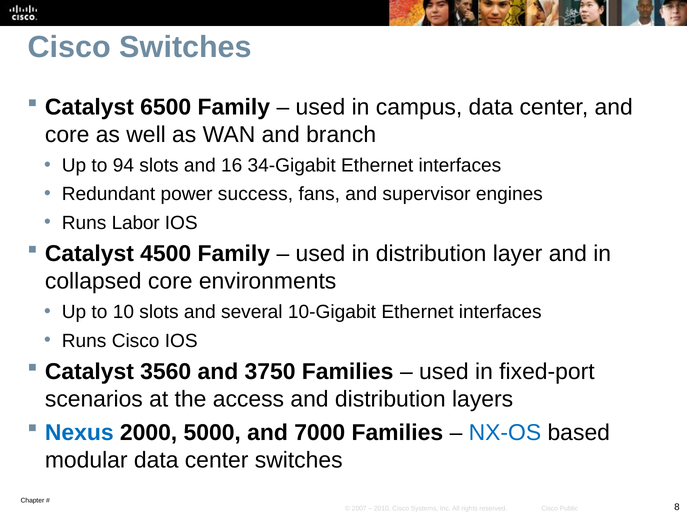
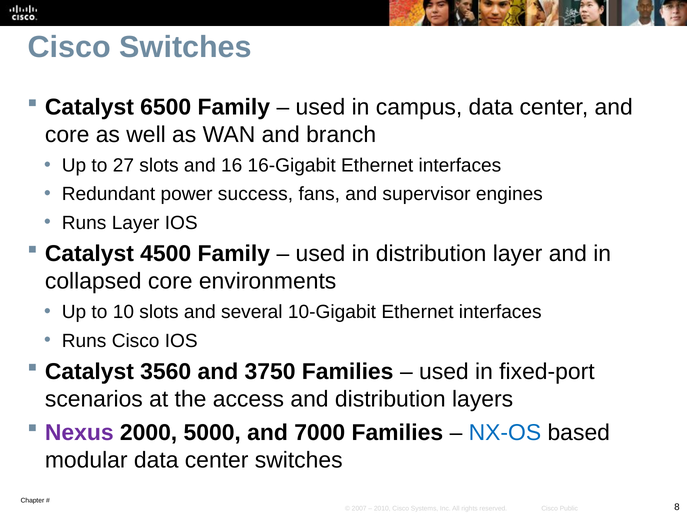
94: 94 -> 27
34-Gigabit: 34-Gigabit -> 16-Gigabit
Runs Labor: Labor -> Layer
Nexus colour: blue -> purple
